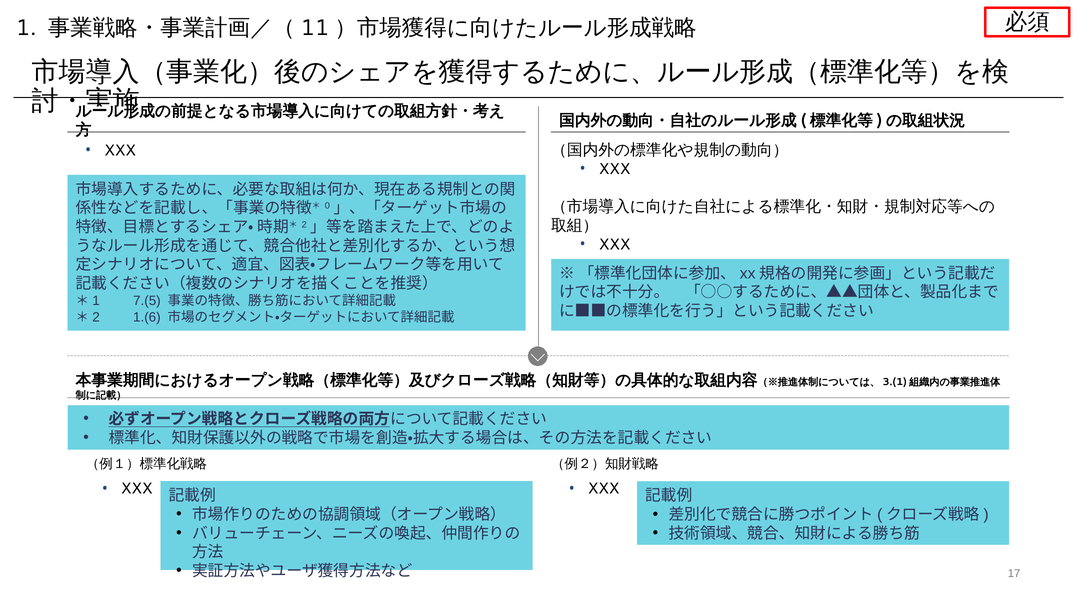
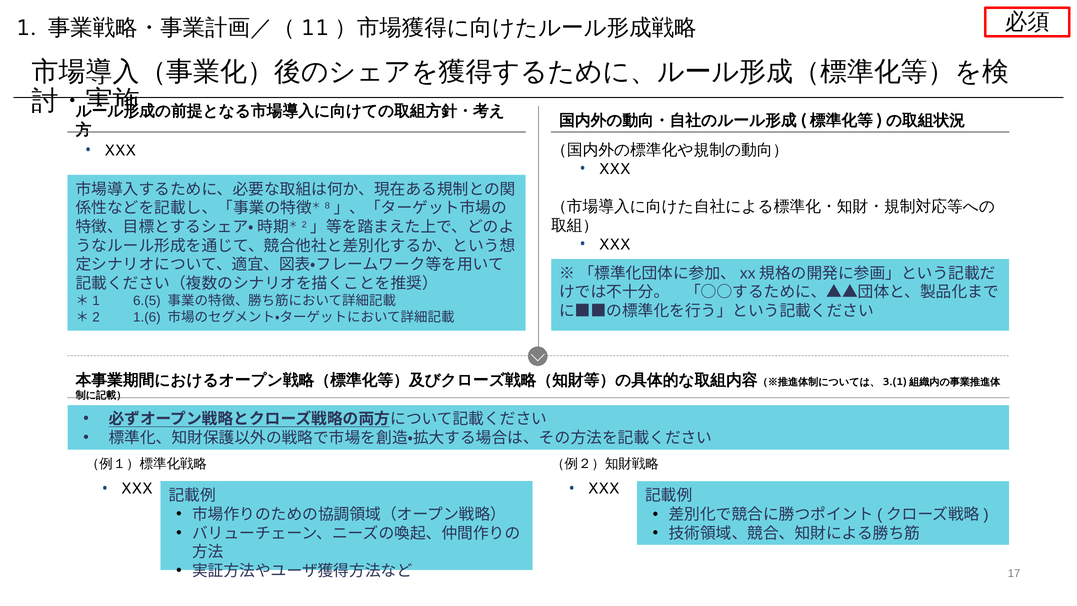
0: 0 -> 8
7.(5: 7.(5 -> 6.(5
